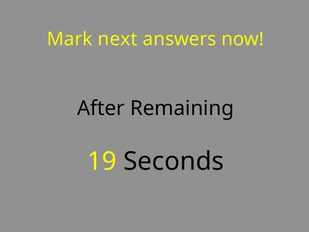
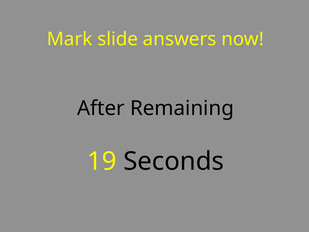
next: next -> slide
